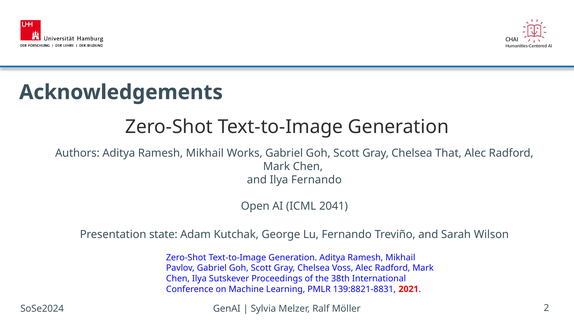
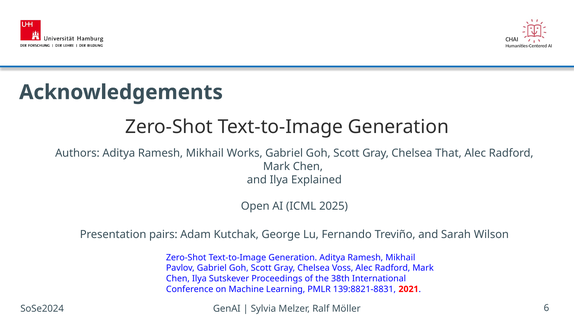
Ilya Fernando: Fernando -> Explained
2041: 2041 -> 2025
state: state -> pairs
2: 2 -> 6
